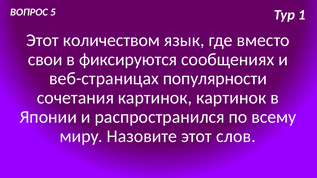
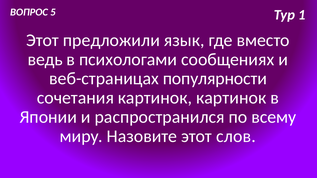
количеством: количеством -> предложили
свои: свои -> ведь
фиксируются: фиксируются -> психологами
